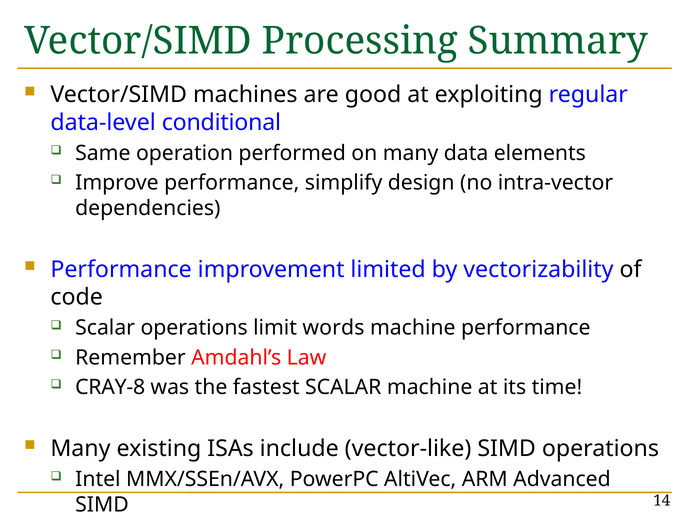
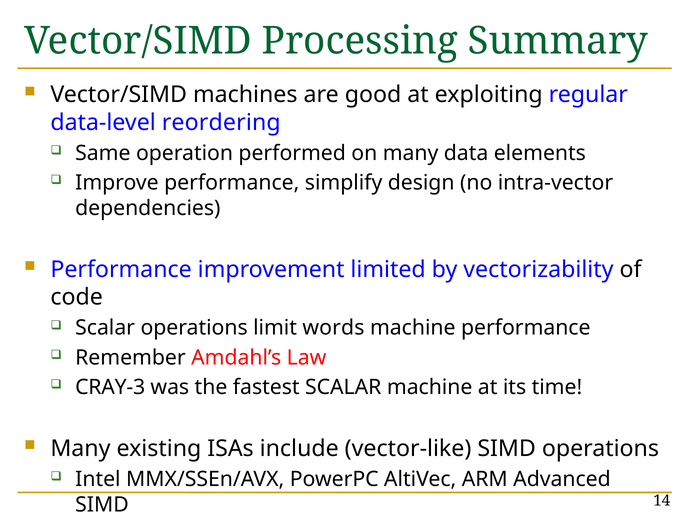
conditional: conditional -> reordering
CRAY-8: CRAY-8 -> CRAY-3
